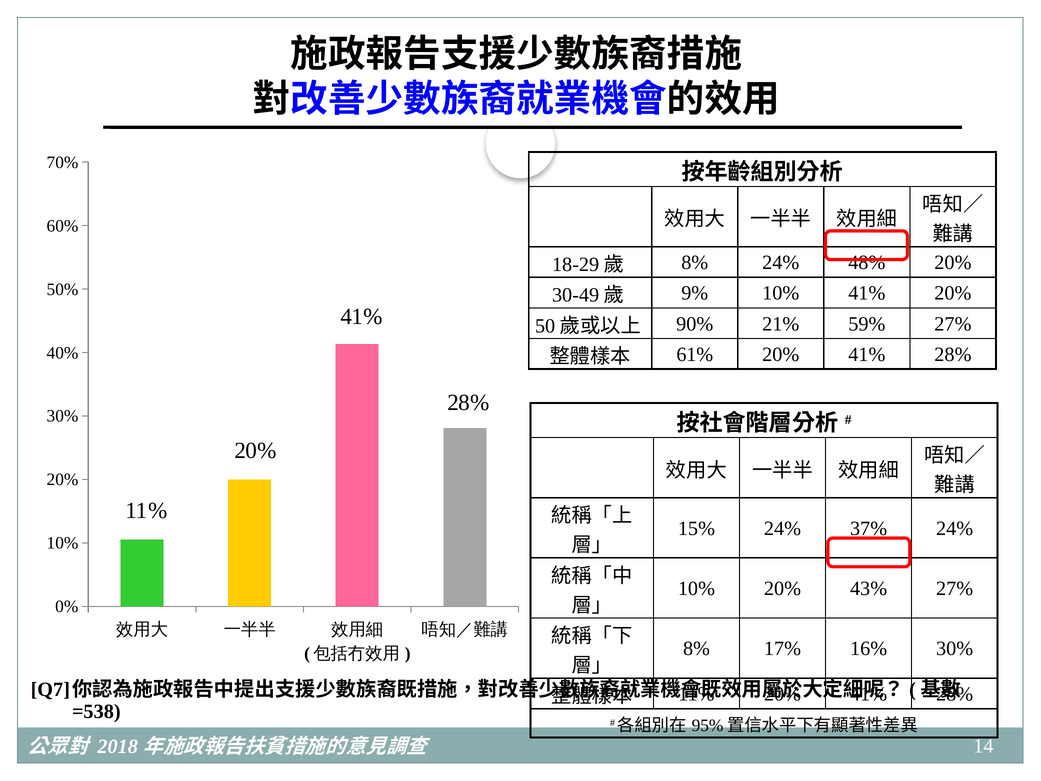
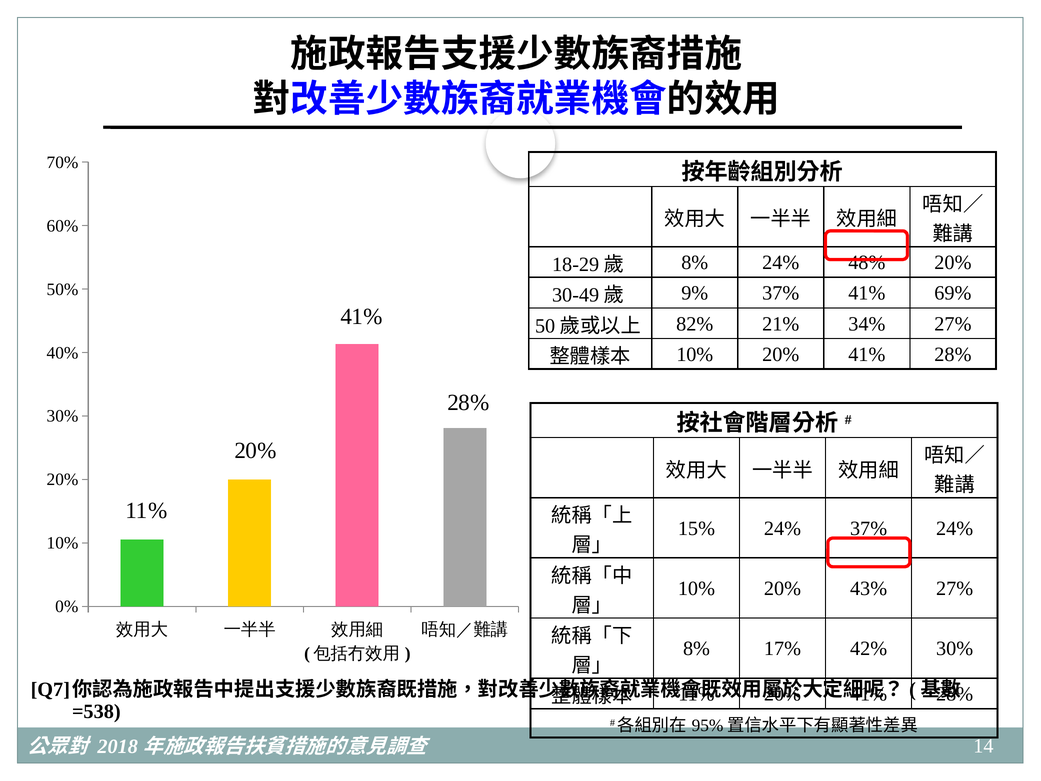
9% 10%: 10% -> 37%
41% 20%: 20% -> 69%
90%: 90% -> 82%
59%: 59% -> 34%
61% at (695, 354): 61% -> 10%
16%: 16% -> 42%
